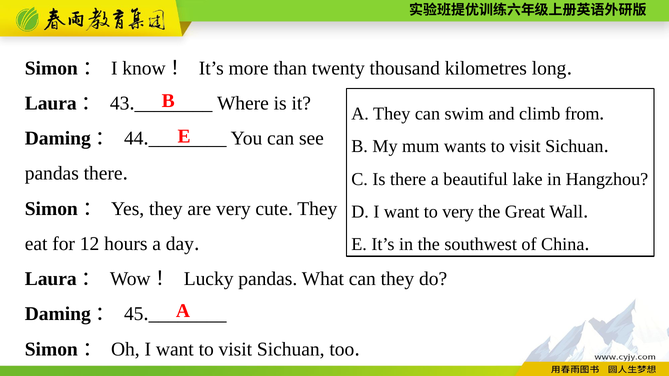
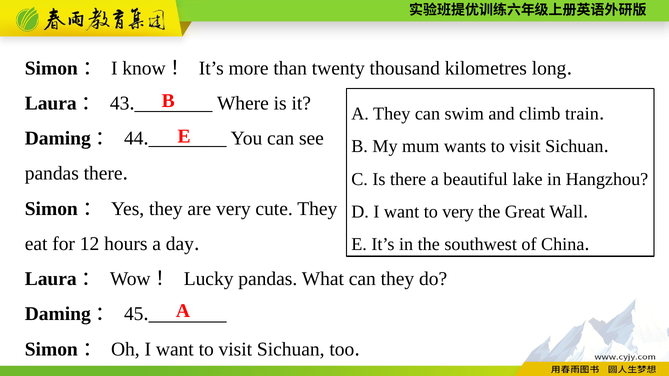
from: from -> train
